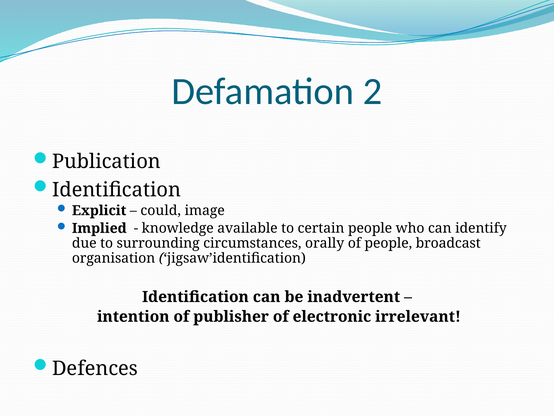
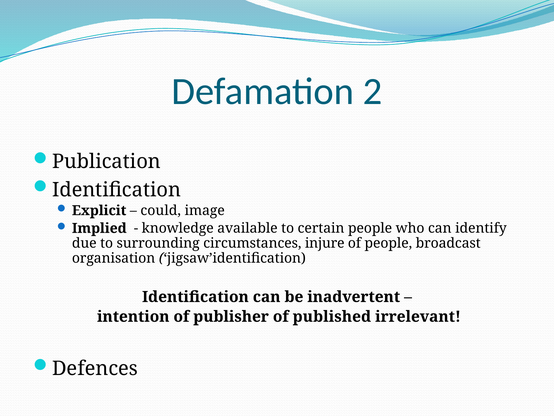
orally: orally -> injure
electronic: electronic -> published
